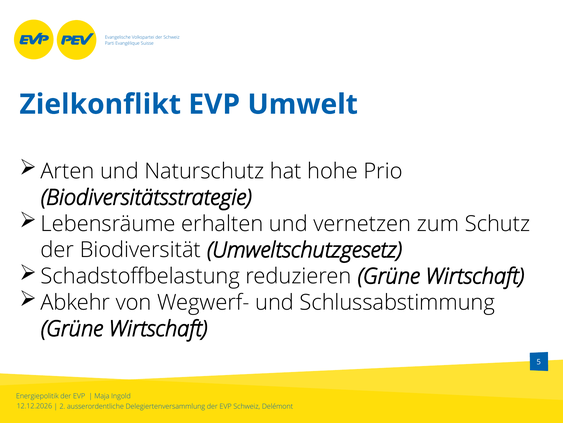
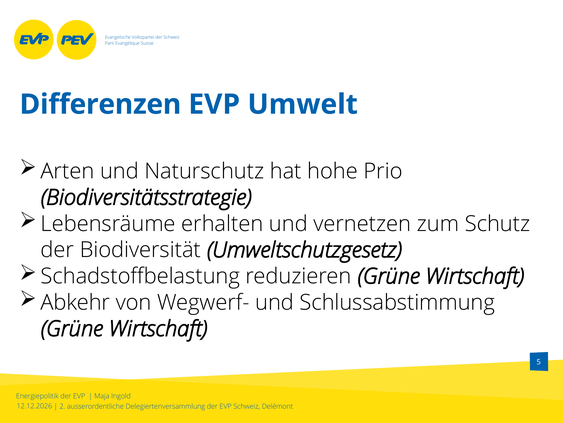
Zielkonflikt: Zielkonflikt -> Differenzen
